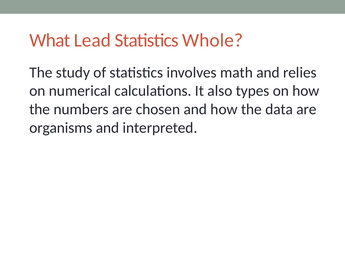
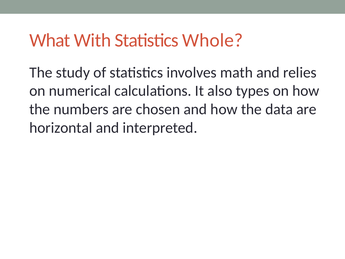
Lead: Lead -> With
organisms: organisms -> horizontal
